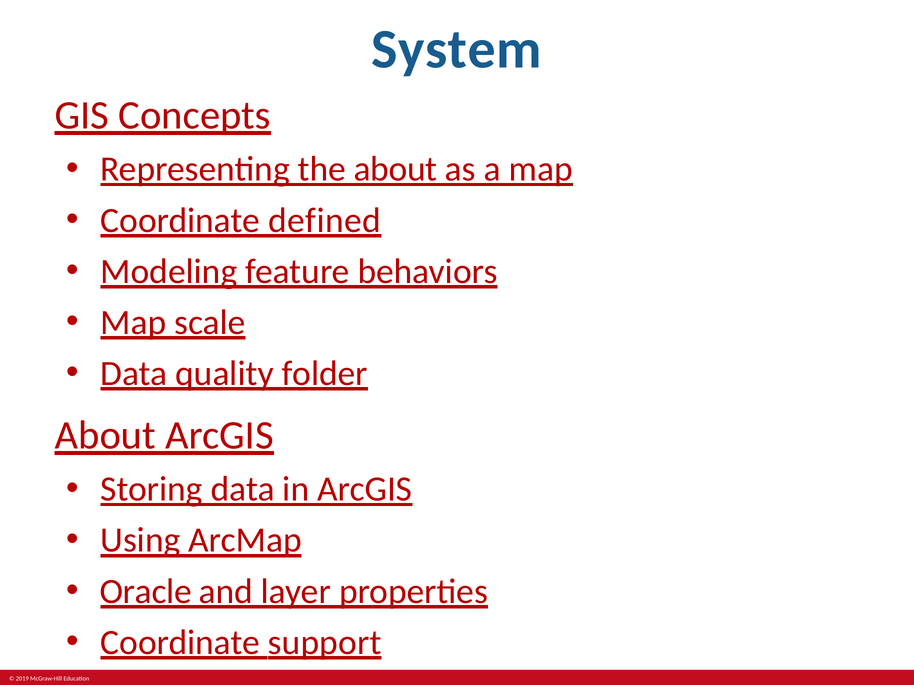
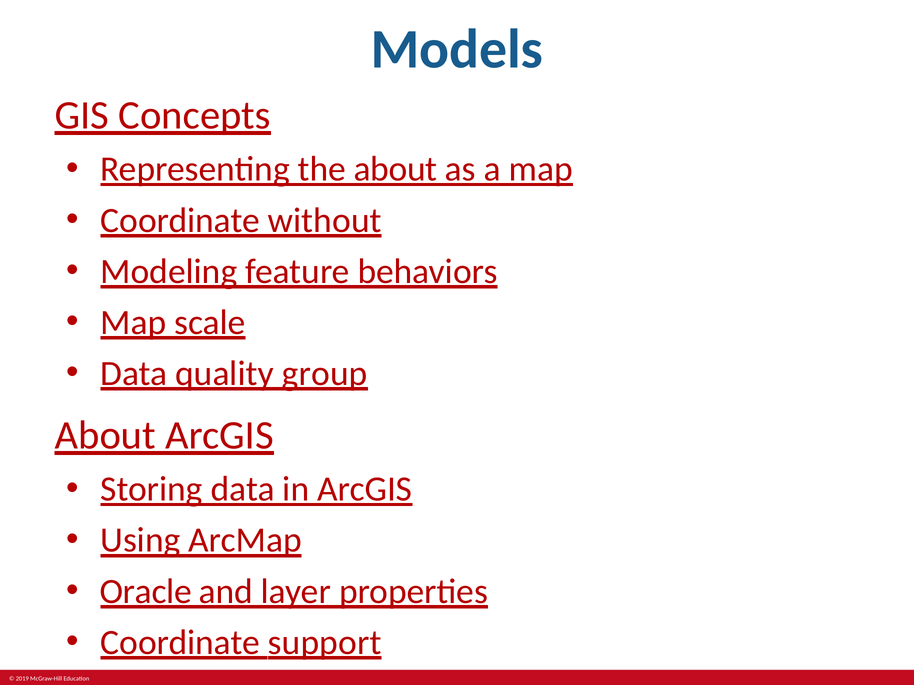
System: System -> Models
defined: defined -> without
folder: folder -> group
